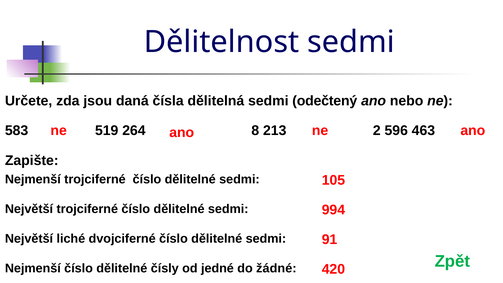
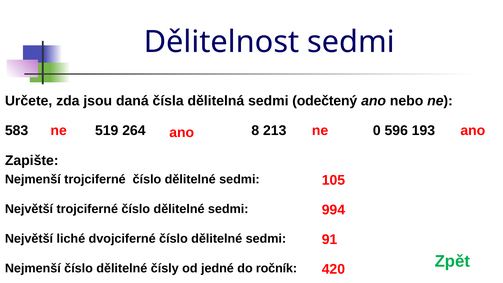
2: 2 -> 0
463: 463 -> 193
žádné: žádné -> ročník
